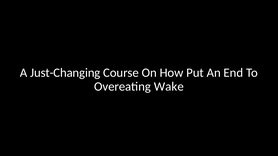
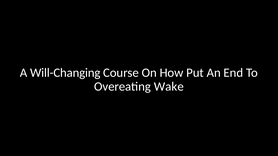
Just-Changing: Just-Changing -> Will-Changing
